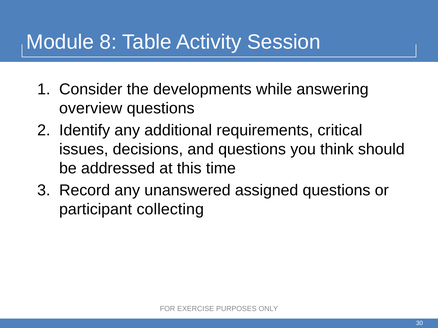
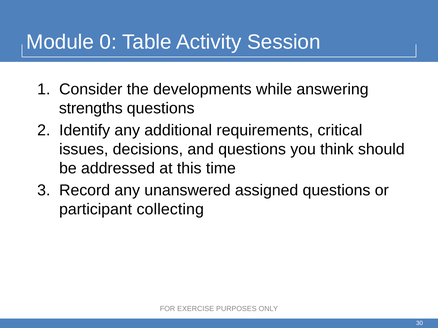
8: 8 -> 0
overview: overview -> strengths
